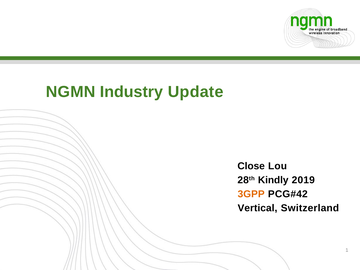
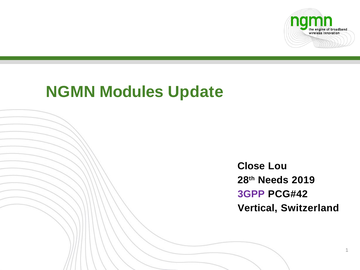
Industry: Industry -> Modules
Kindly: Kindly -> Needs
3GPP colour: orange -> purple
